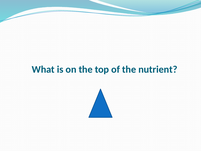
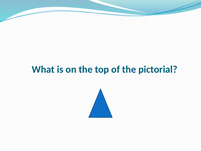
nutrient: nutrient -> pictorial
